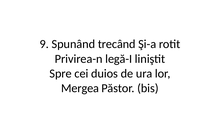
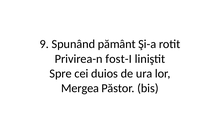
trecând: trecând -> pământ
legă-I: legă-I -> fost-I
